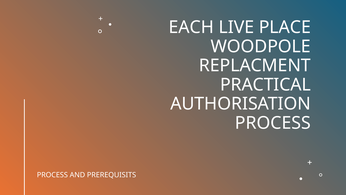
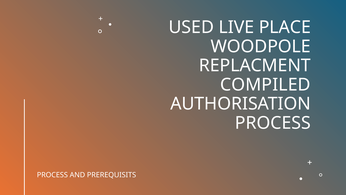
EACH: EACH -> USED
PRACTICAL: PRACTICAL -> COMPILED
